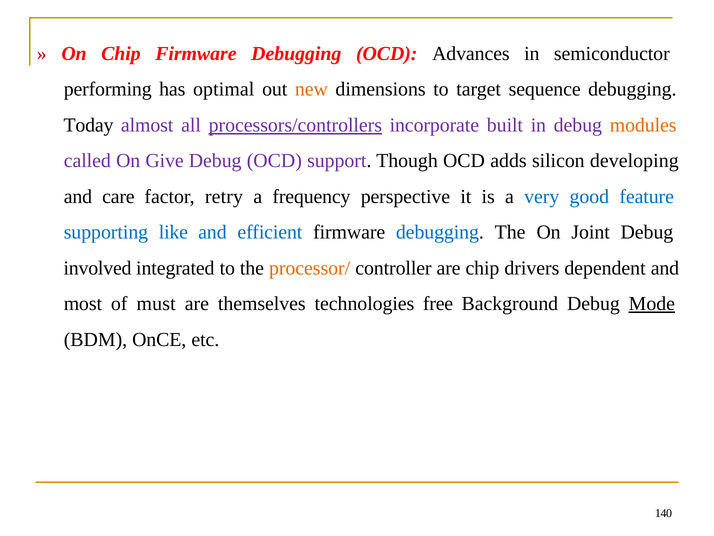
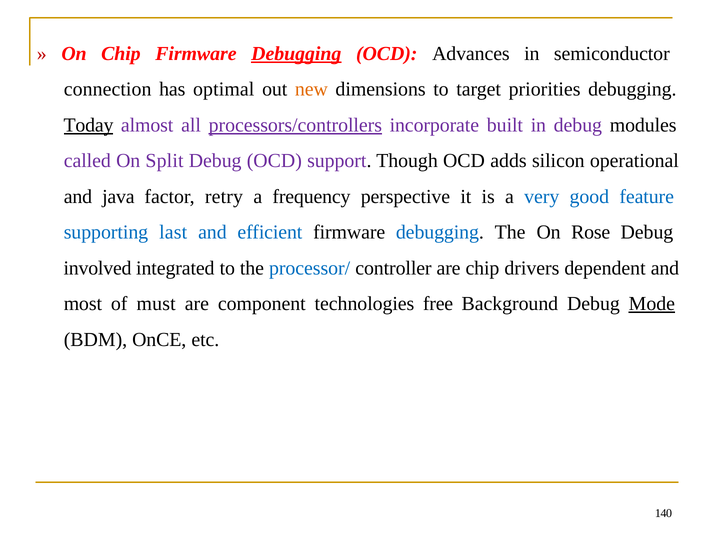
Debugging at (296, 54) underline: none -> present
performing: performing -> connection
sequence: sequence -> priorities
Today underline: none -> present
modules colour: orange -> black
Give: Give -> Split
developing: developing -> operational
care: care -> java
like: like -> last
Joint: Joint -> Rose
processor/ colour: orange -> blue
themselves: themselves -> component
